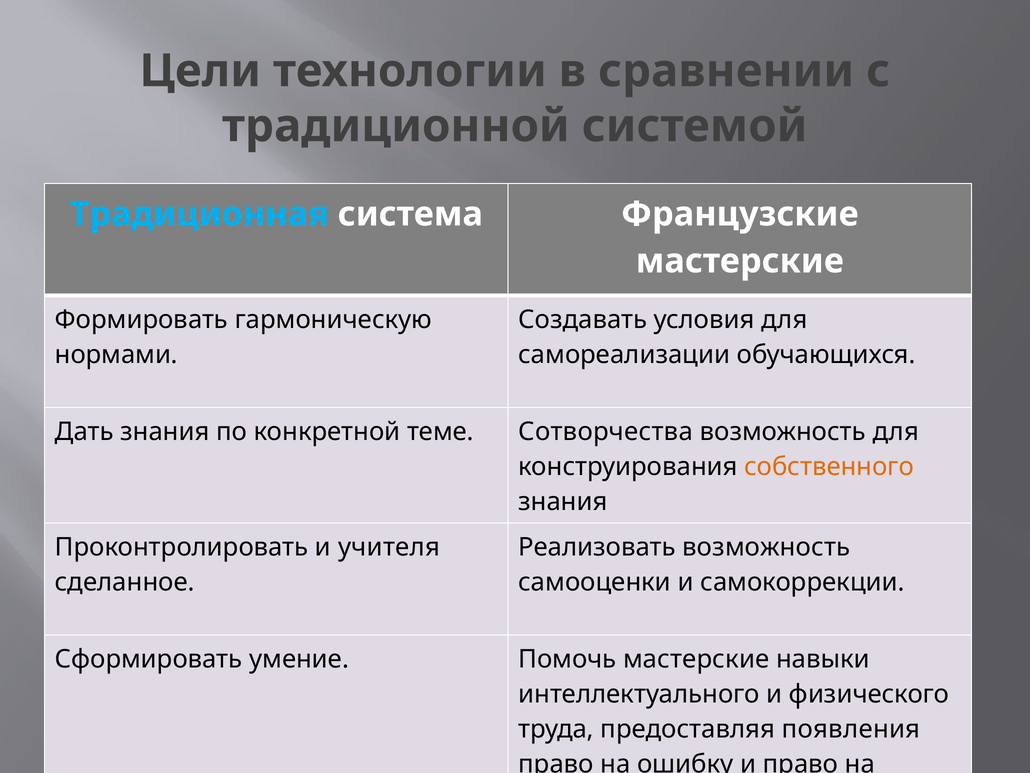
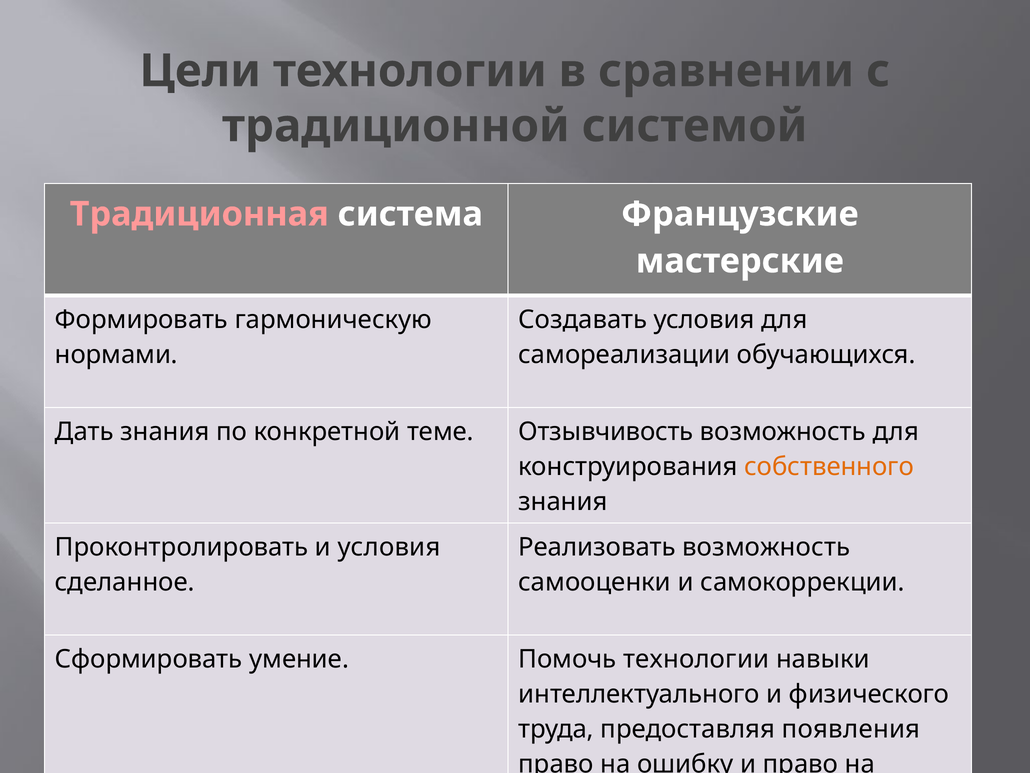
Традиционная colour: light blue -> pink
Сотворчества: Сотворчества -> Отзывчивость
и учителя: учителя -> условия
Помочь мастерские: мастерские -> технологии
